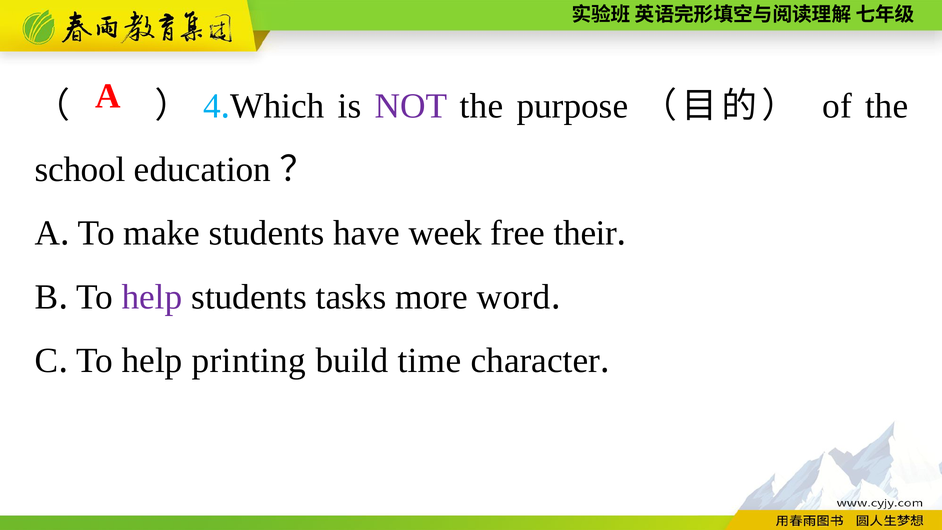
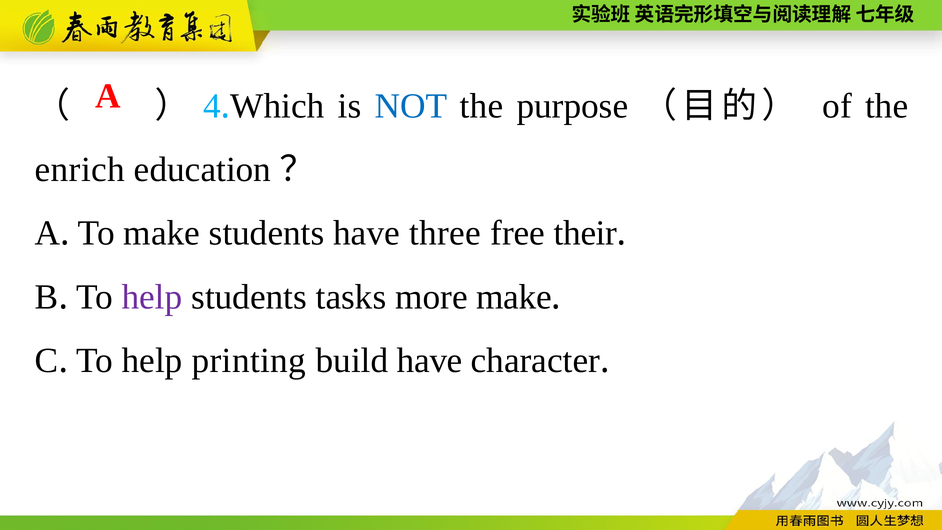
NOT colour: purple -> blue
school: school -> enrich
week: week -> three
more word: word -> make
build time: time -> have
